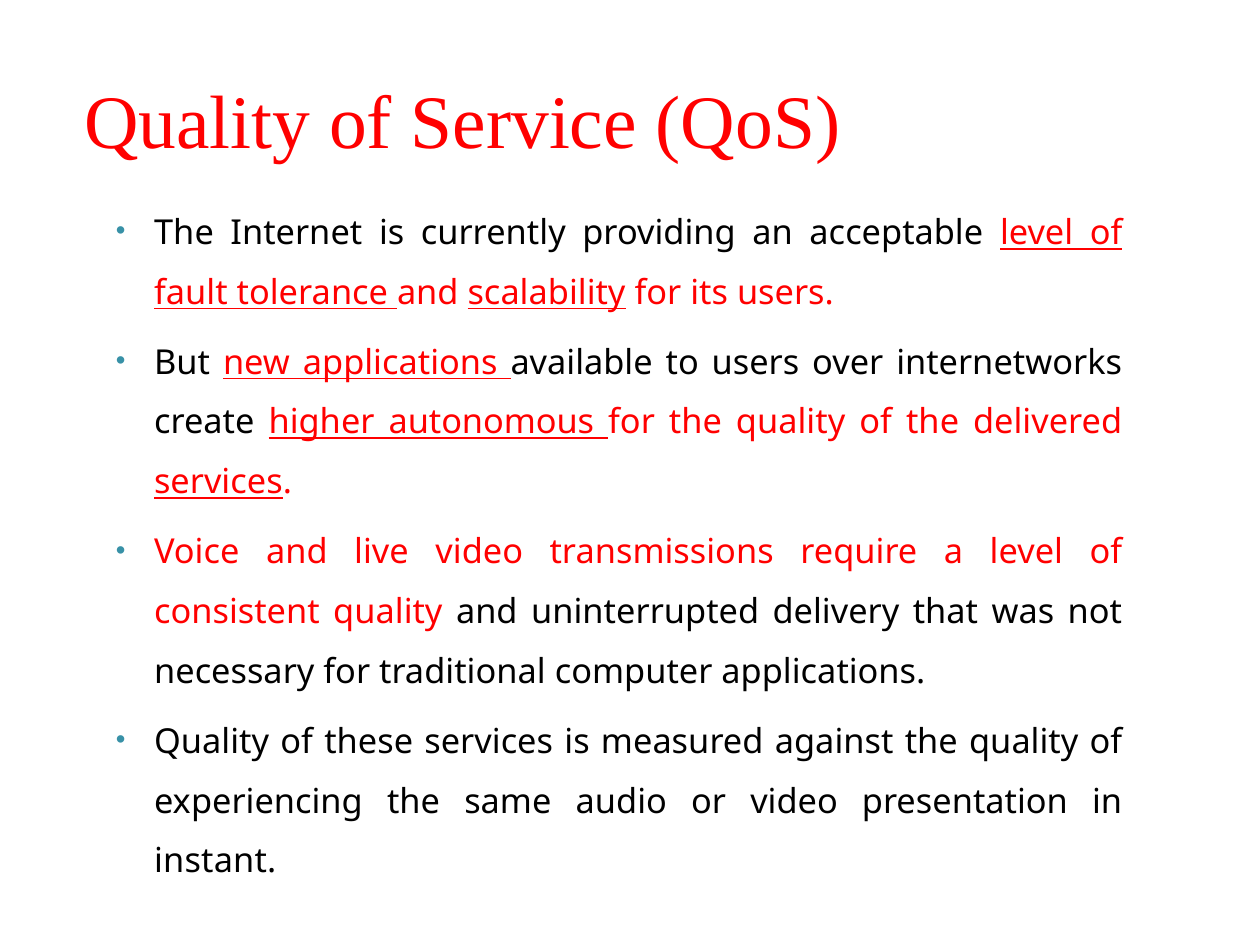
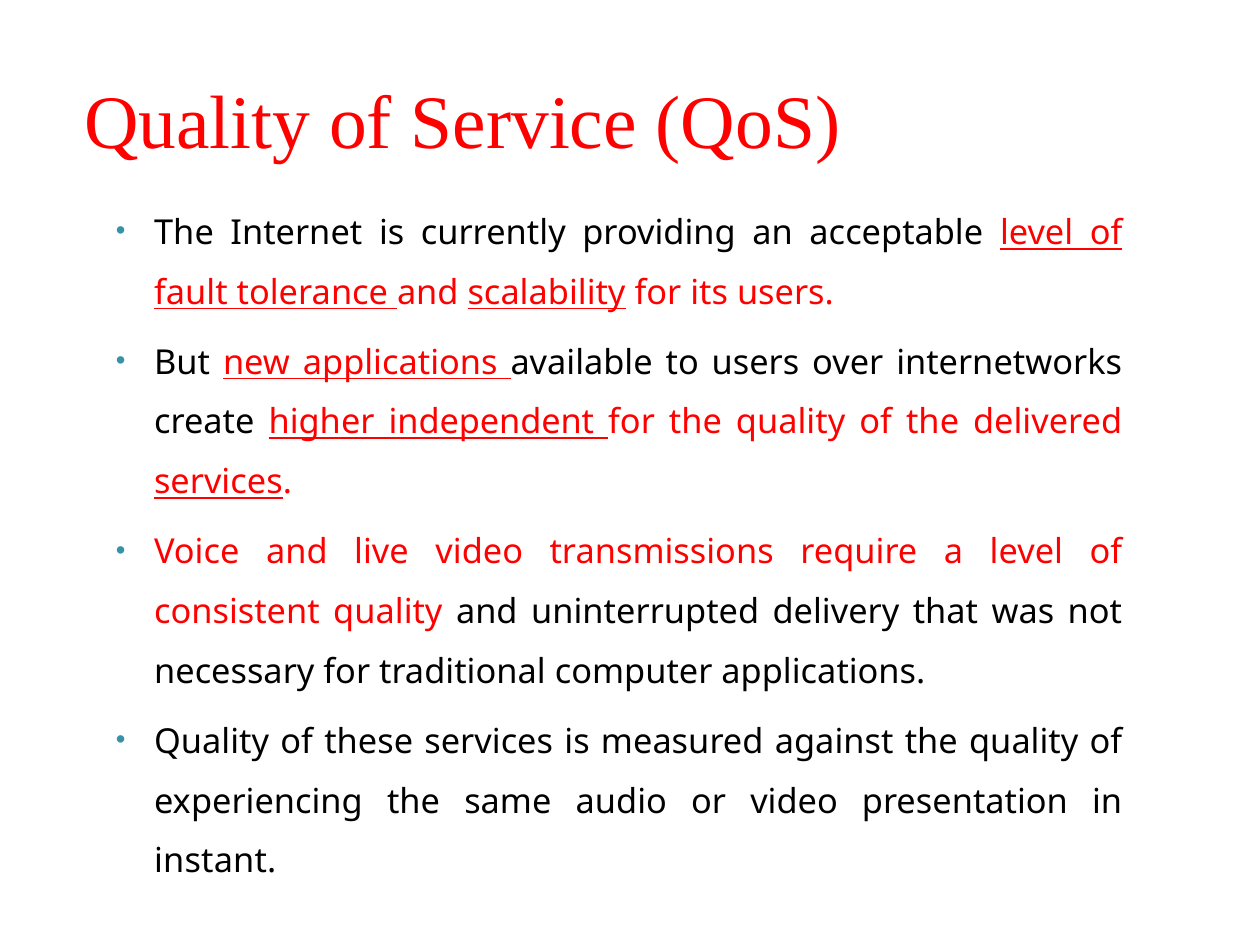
autonomous: autonomous -> independent
